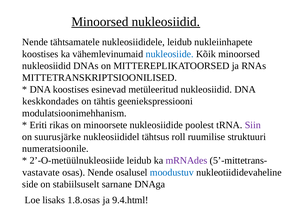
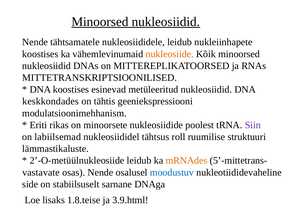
nukleosiide colour: blue -> orange
suurusjärke: suurusjärke -> labiilsemad
numeratsioonile: numeratsioonile -> lämmastikaluste
mRNAdes colour: purple -> orange
1.8.osas: 1.8.osas -> 1.8.teise
9.4.html: 9.4.html -> 3.9.html
